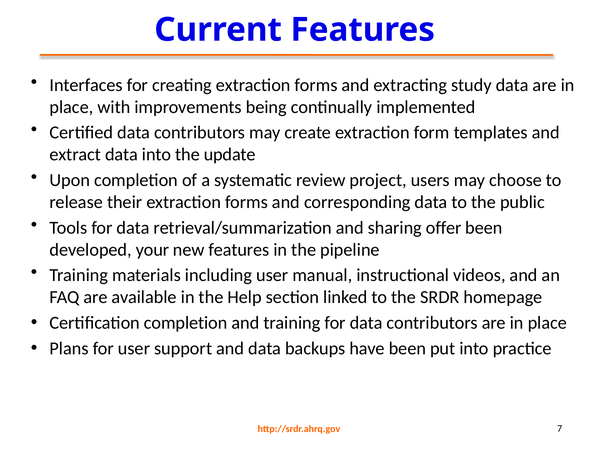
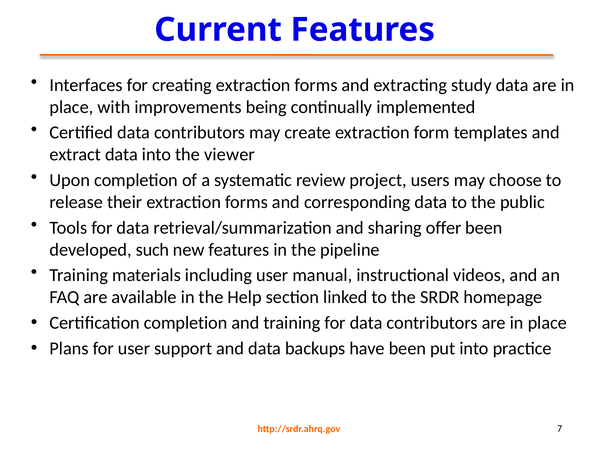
update: update -> viewer
your: your -> such
